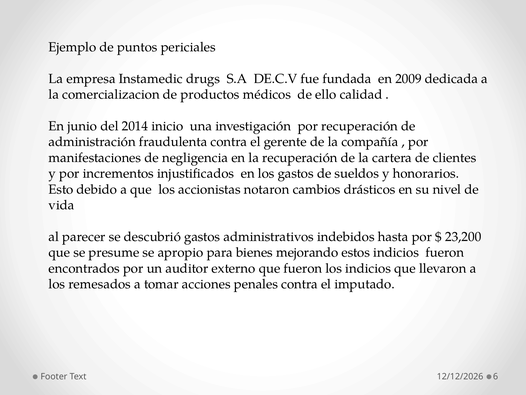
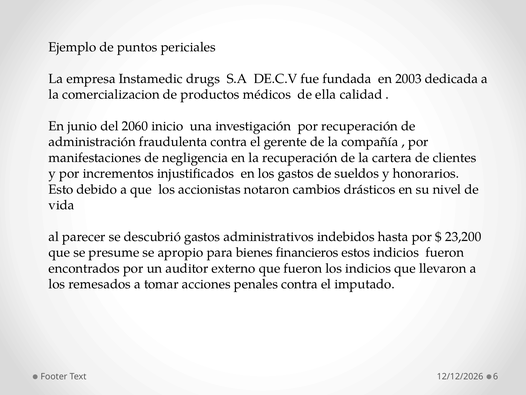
2009: 2009 -> 2003
ello: ello -> ella
2014: 2014 -> 2060
mejorando: mejorando -> financieros
